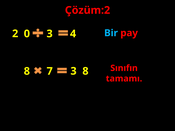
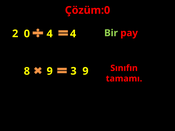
Çözüm:2: Çözüm:2 -> Çözüm:0
Bir colour: light blue -> light green
0 3: 3 -> 4
8 7: 7 -> 9
3 8: 8 -> 9
